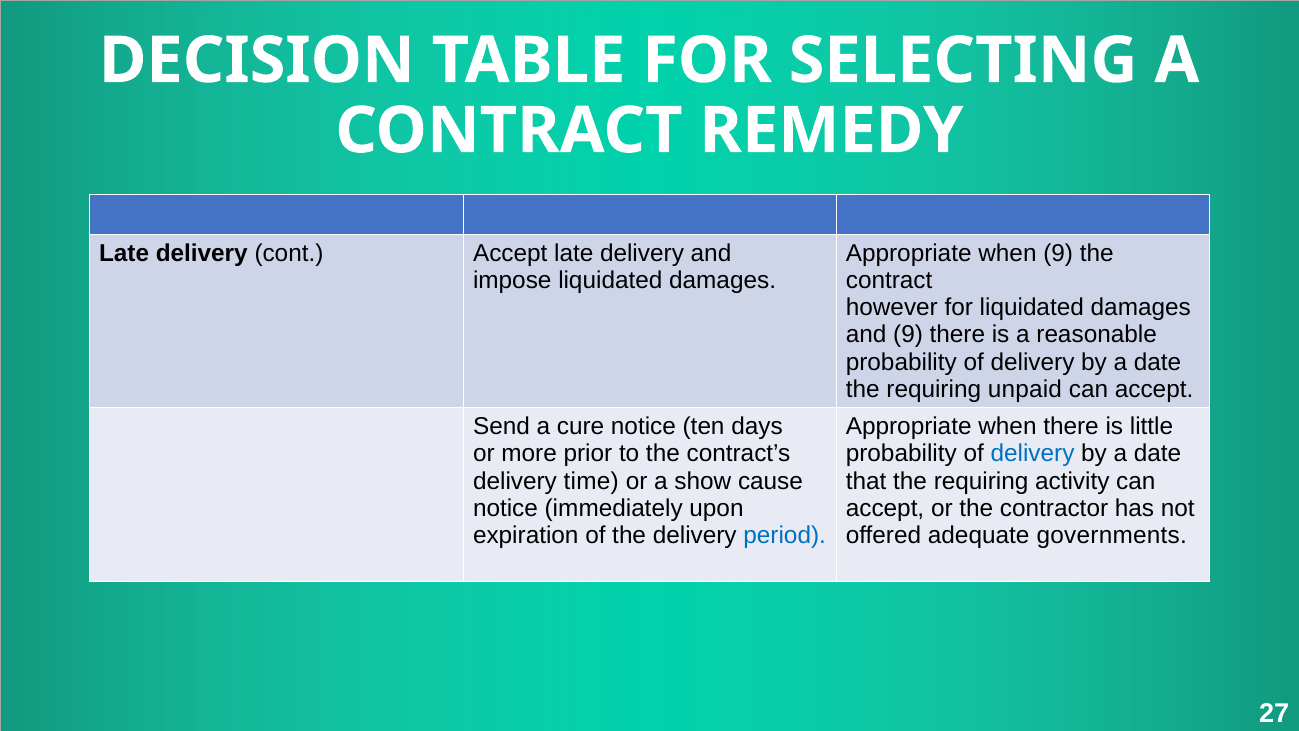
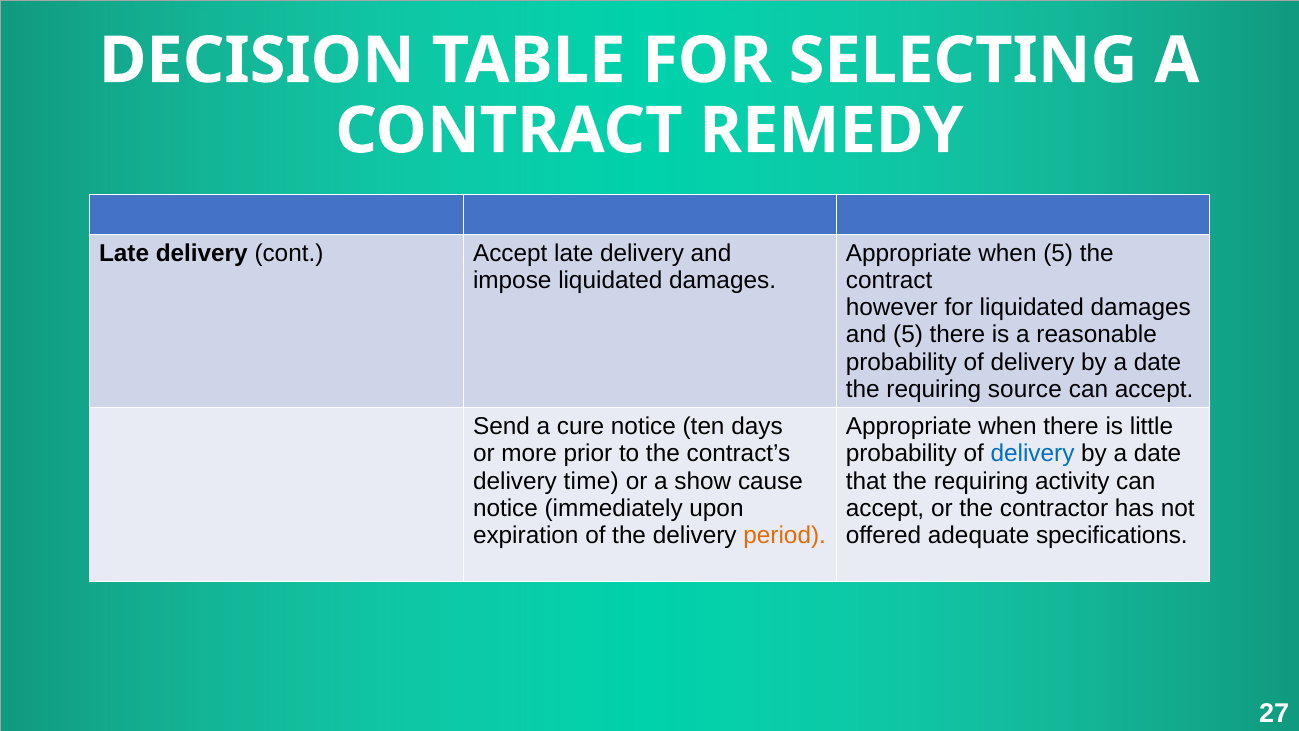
when 9: 9 -> 5
and 9: 9 -> 5
unpaid: unpaid -> source
period colour: blue -> orange
governments: governments -> specifications
